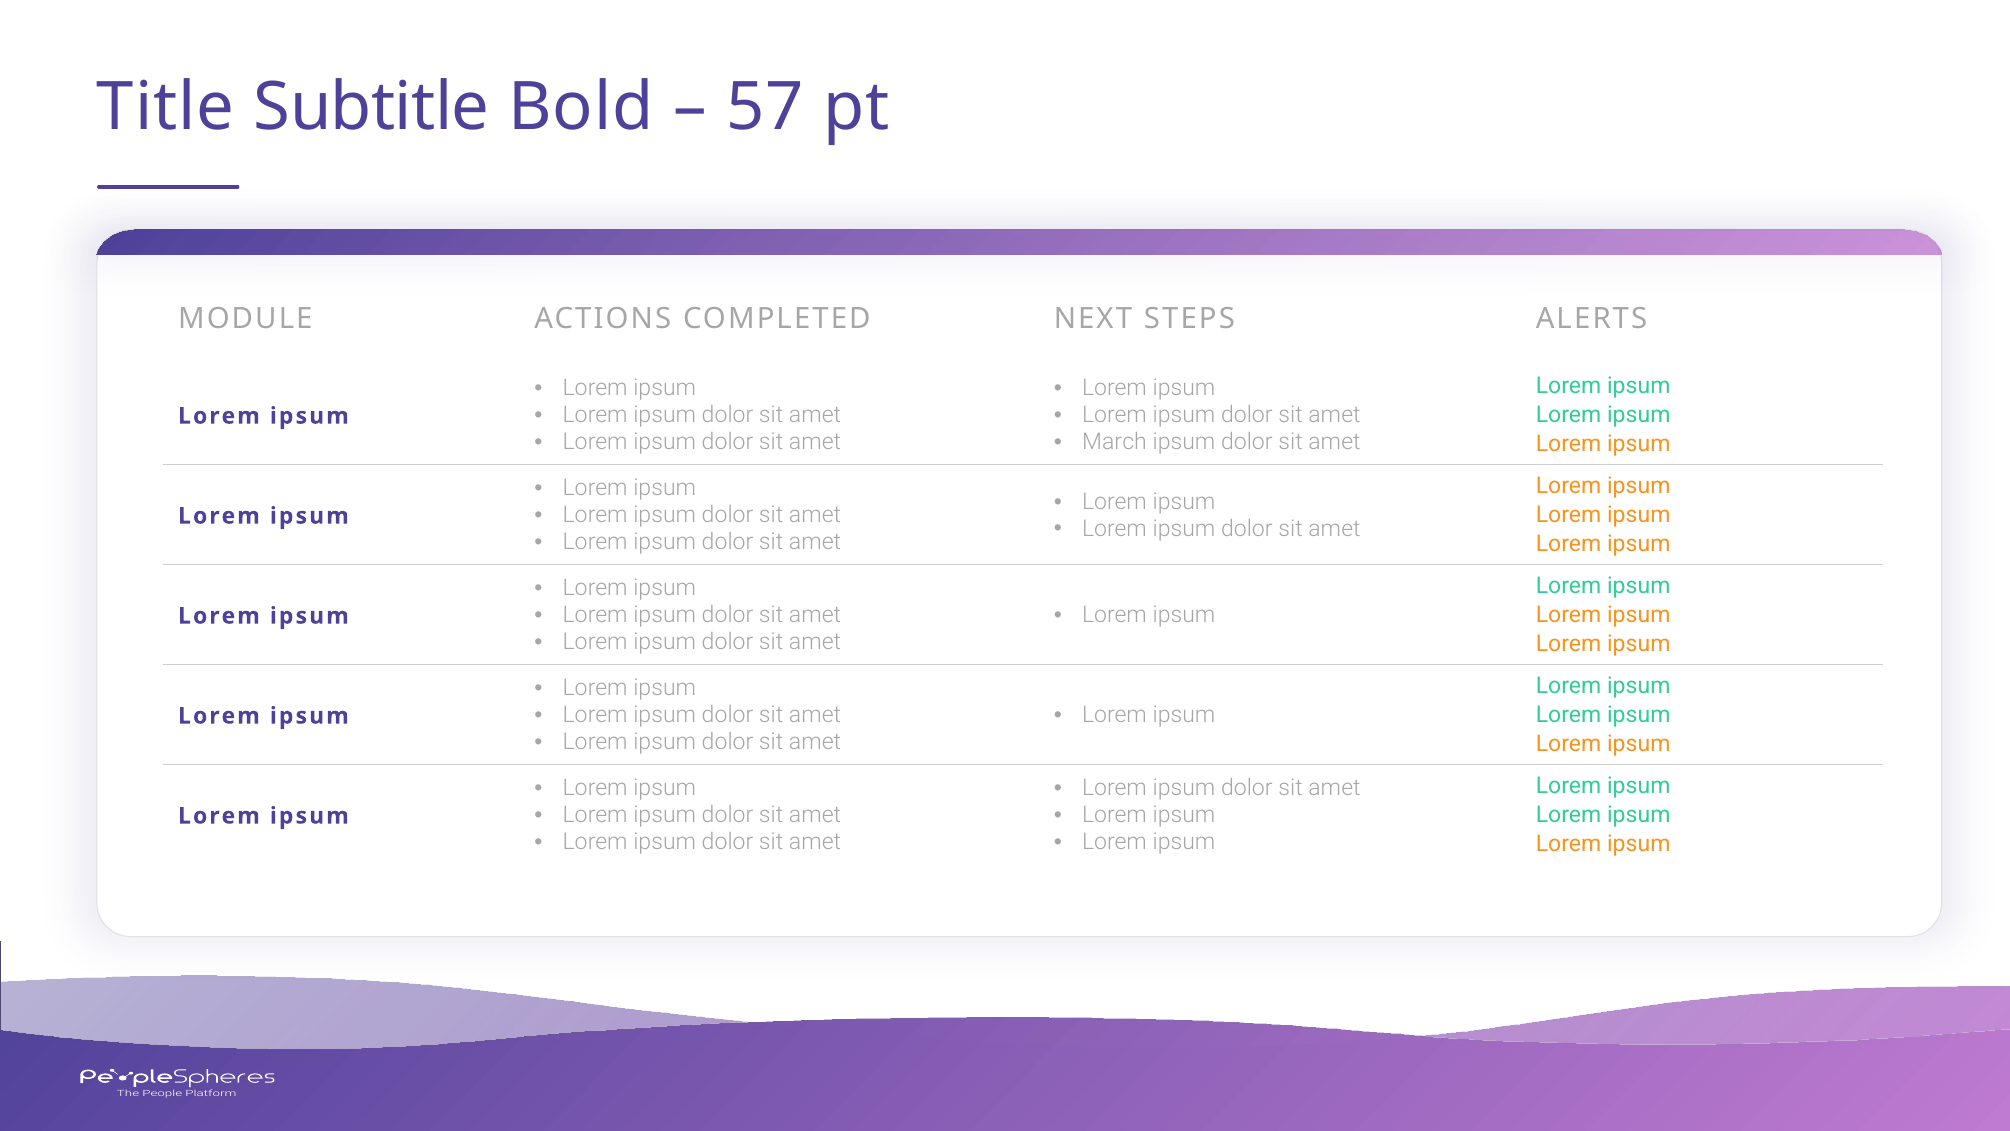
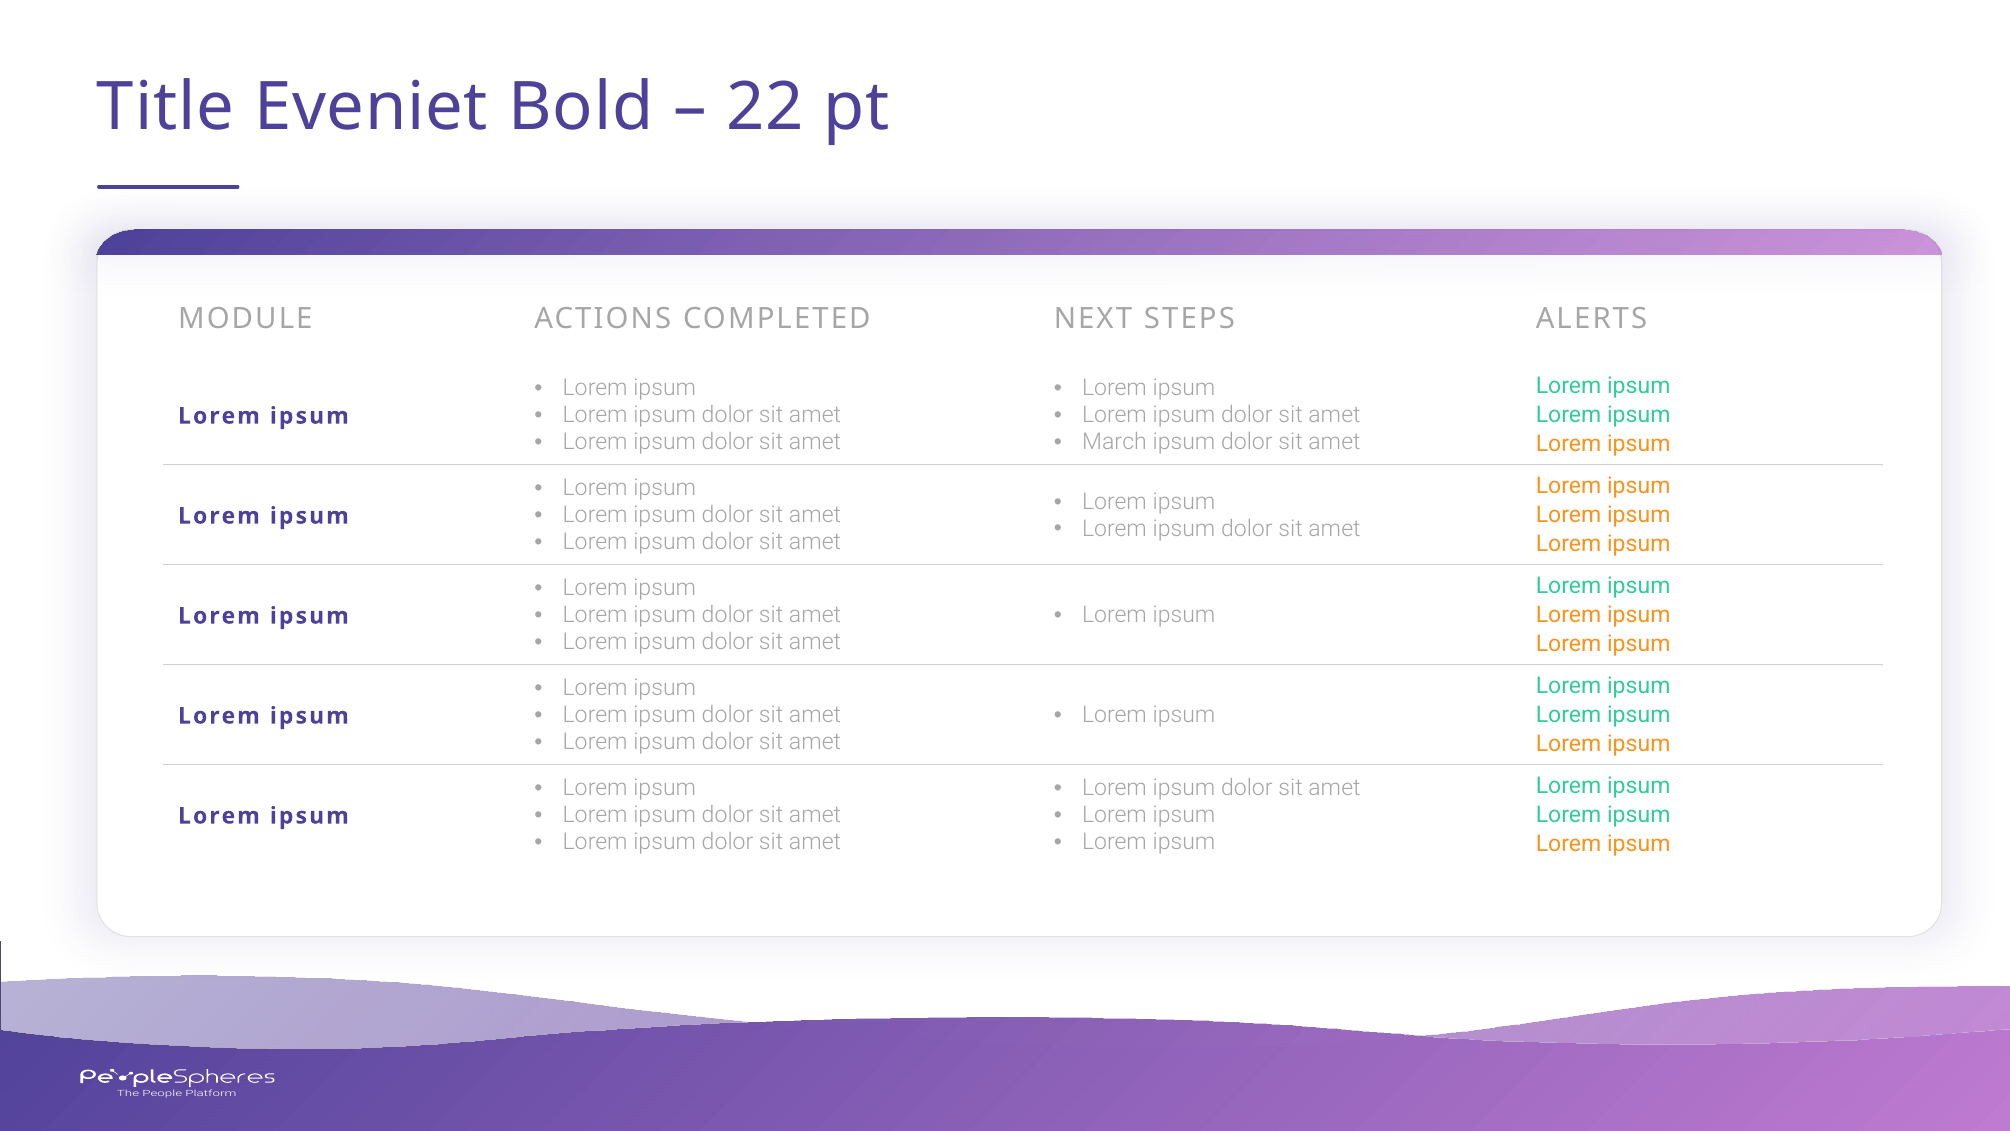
Subtitle: Subtitle -> Eveniet
57: 57 -> 22
